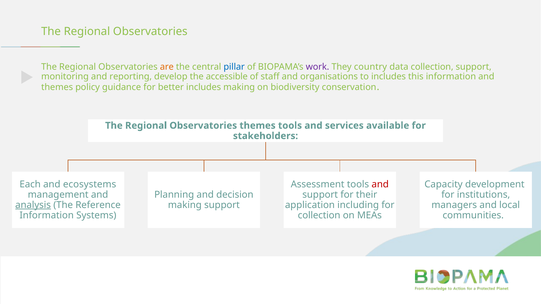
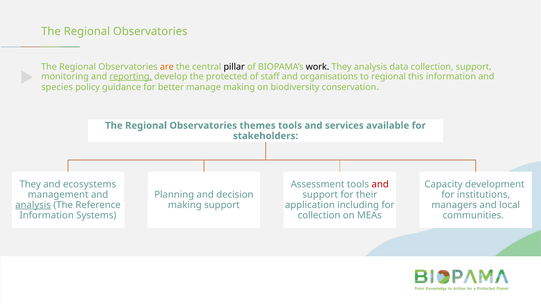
pillar colour: blue -> black
work colour: purple -> black
They country: country -> analysis
reporting underline: none -> present
accessible: accessible -> protected
to includes: includes -> regional
themes at (57, 87): themes -> species
better includes: includes -> manage
Each at (30, 184): Each -> They
